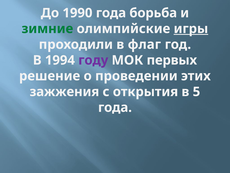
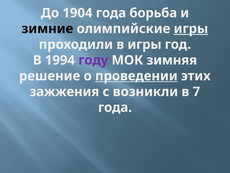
1990: 1990 -> 1904
зимние colour: green -> black
в флаг: флаг -> игры
первых: первых -> зимняя
проведении underline: none -> present
открытия: открытия -> возникли
5: 5 -> 7
